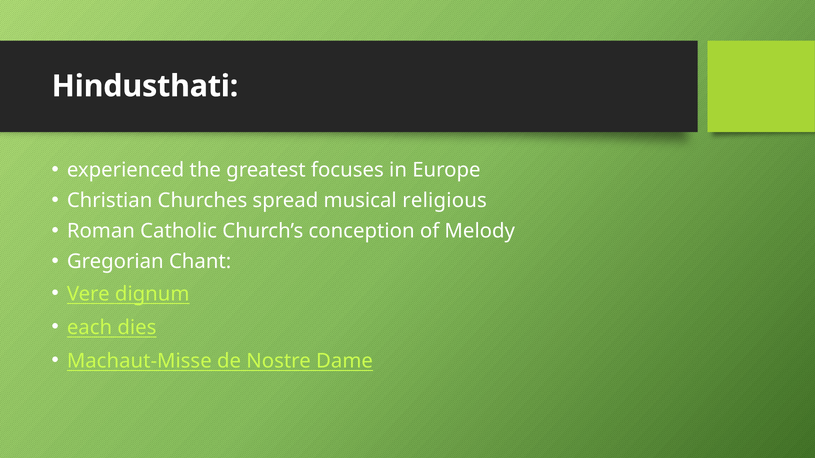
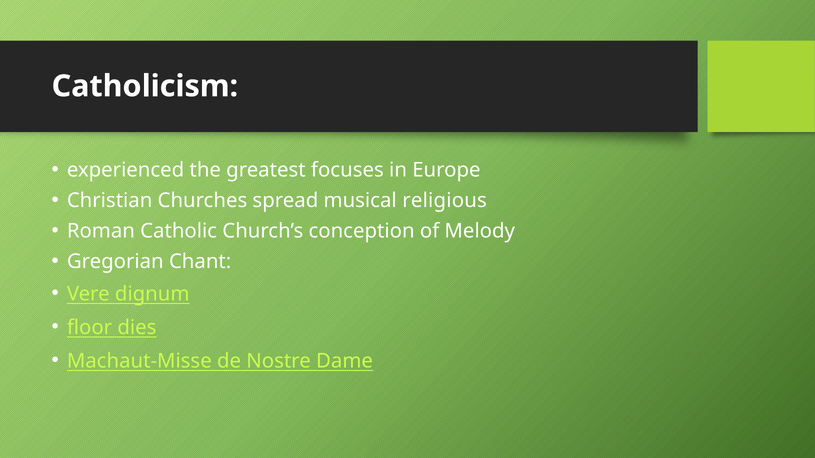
Hindusthati: Hindusthati -> Catholicism
each: each -> floor
